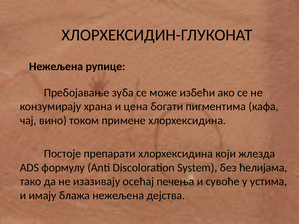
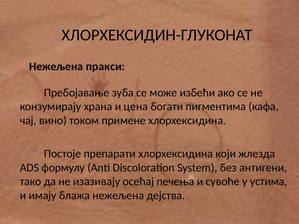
рупице: рупице -> пракси
ћелијама: ћелијама -> антигени
